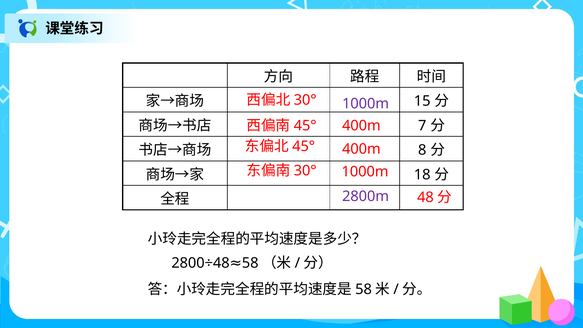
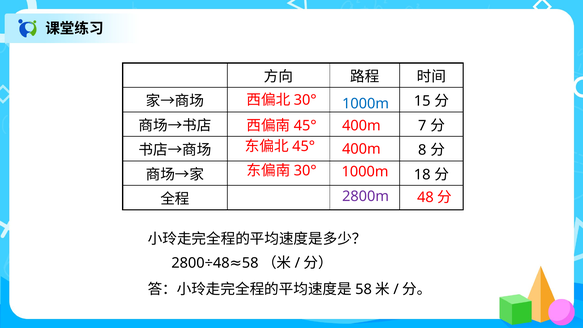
1000m at (366, 104) colour: purple -> blue
